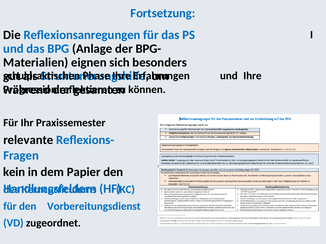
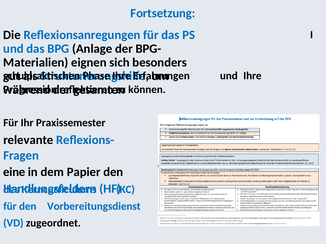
kein: kein -> eine
